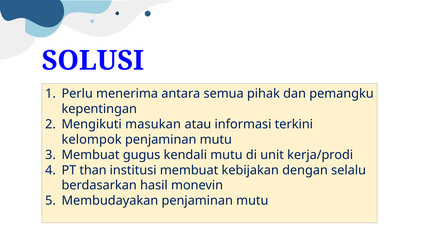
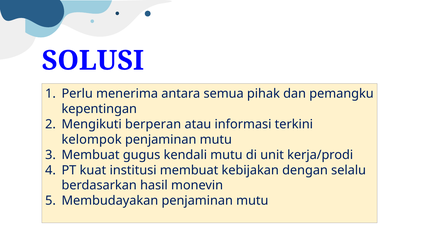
masukan: masukan -> berperan
than: than -> kuat
